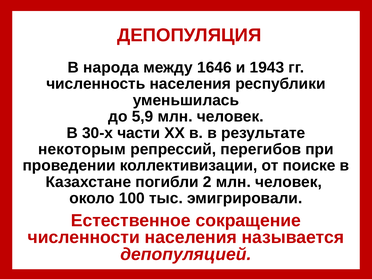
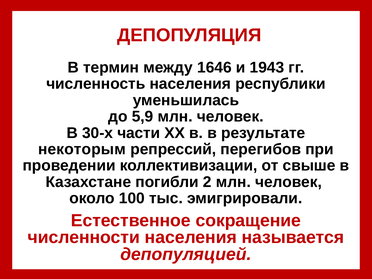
народа: народа -> термин
поиске: поиске -> свыше
